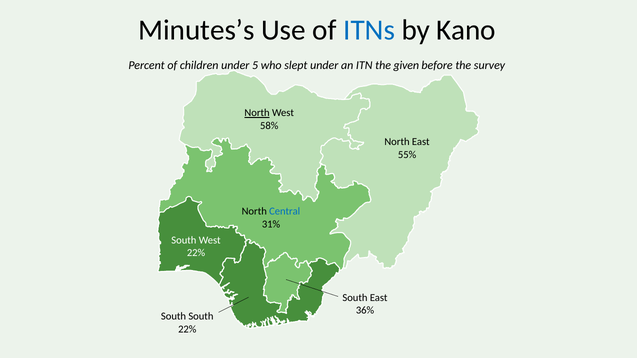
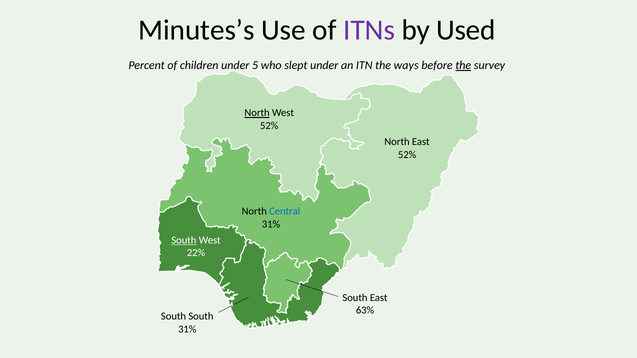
ITNs colour: blue -> purple
Kano: Kano -> Used
given: given -> ways
the at (463, 66) underline: none -> present
58% at (269, 126): 58% -> 52%
55% at (407, 155): 55% -> 52%
South at (184, 240) underline: none -> present
36%: 36% -> 63%
22% at (187, 329): 22% -> 31%
